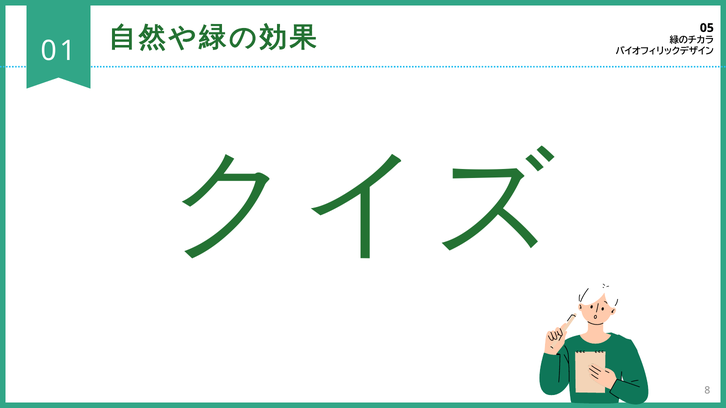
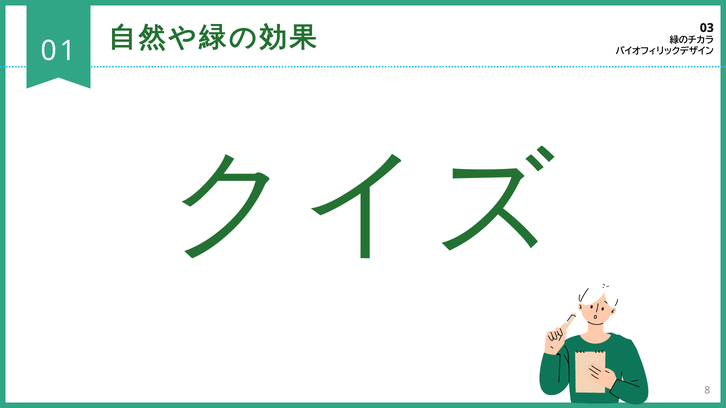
05: 05 -> 03
